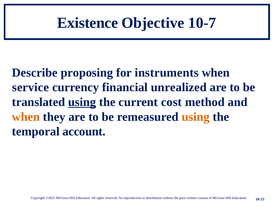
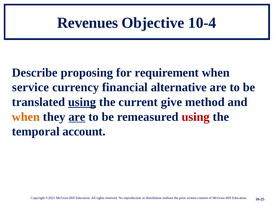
Existence: Existence -> Revenues
10-7: 10-7 -> 10-4
instruments: instruments -> requirement
unrealized: unrealized -> alternative
cost: cost -> give
are at (77, 117) underline: none -> present
using at (196, 117) colour: orange -> red
